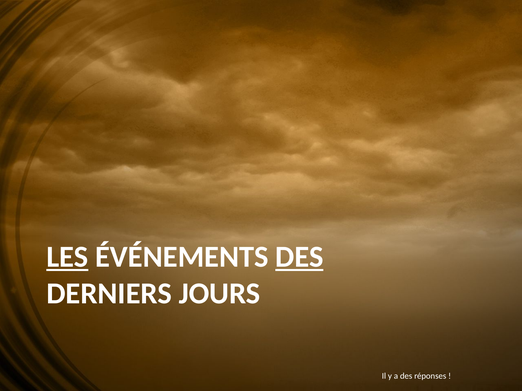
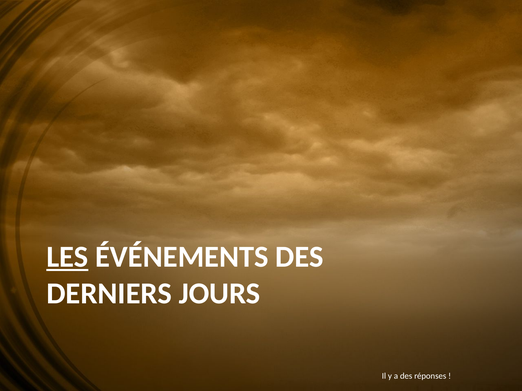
DES at (299, 257) underline: present -> none
